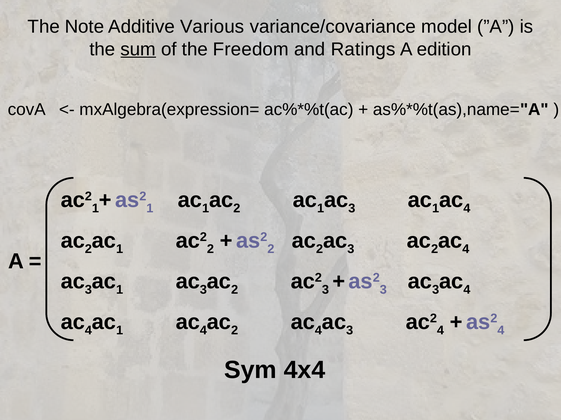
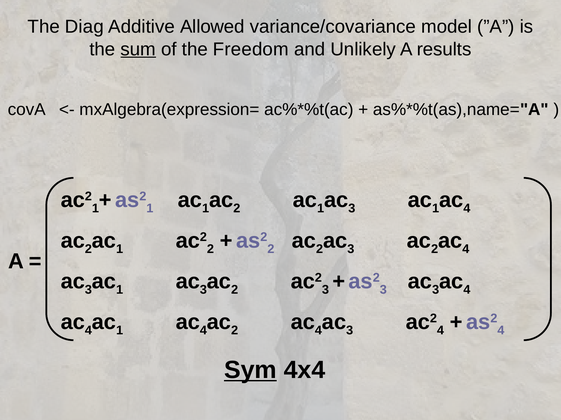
Note: Note -> Diag
Various: Various -> Allowed
Ratings: Ratings -> Unlikely
edition: edition -> results
Sym underline: none -> present
